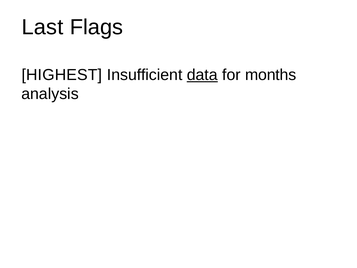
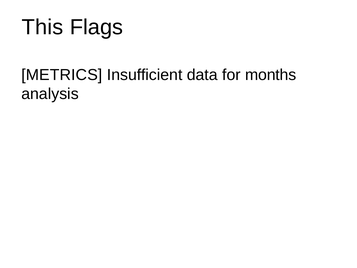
Last: Last -> This
HIGHEST: HIGHEST -> METRICS
data underline: present -> none
